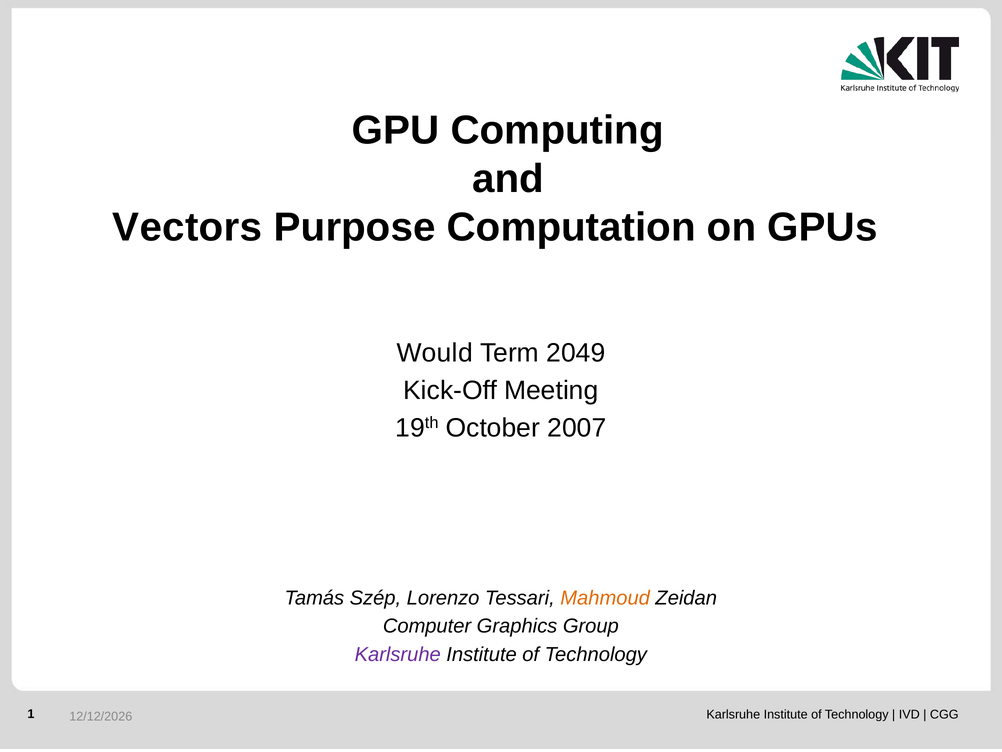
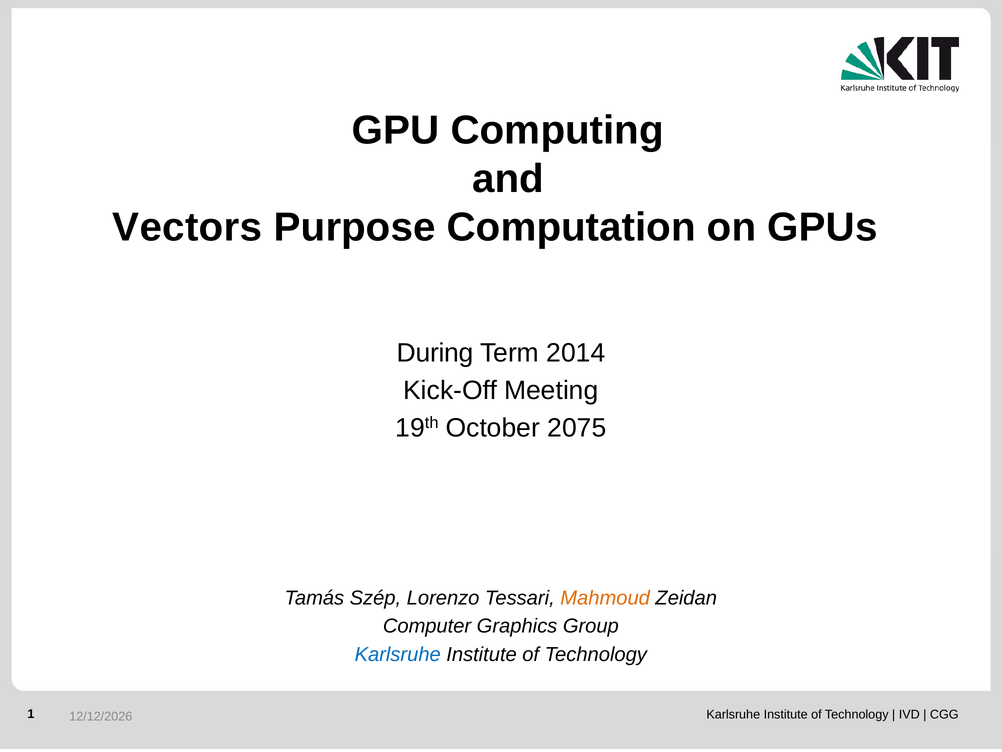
Would: Would -> During
2049: 2049 -> 2014
2007: 2007 -> 2075
Karlsruhe at (398, 654) colour: purple -> blue
